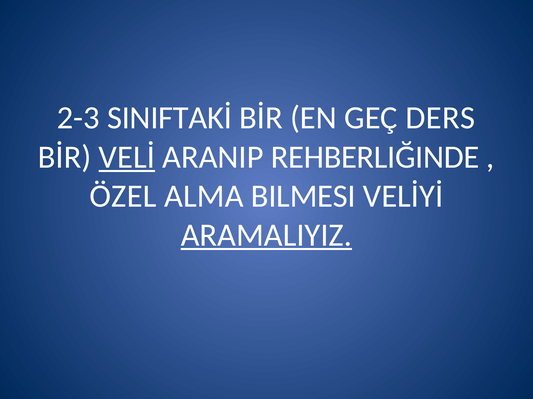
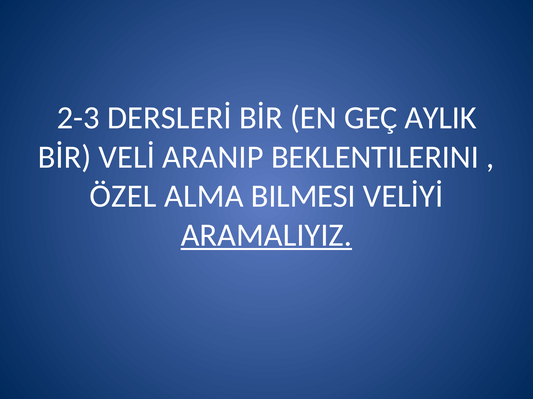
SINIFTAKİ: SINIFTAKİ -> DERSLERİ
DERS: DERS -> AYLIK
VELİ underline: present -> none
REHBERLIĞINDE: REHBERLIĞINDE -> BEKLENTILERINI
